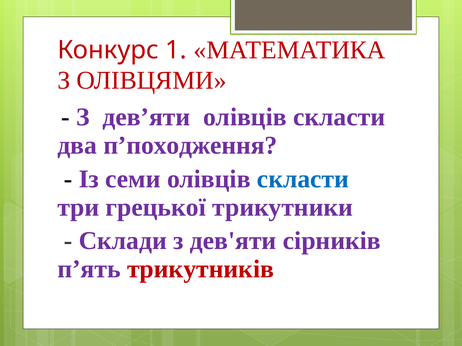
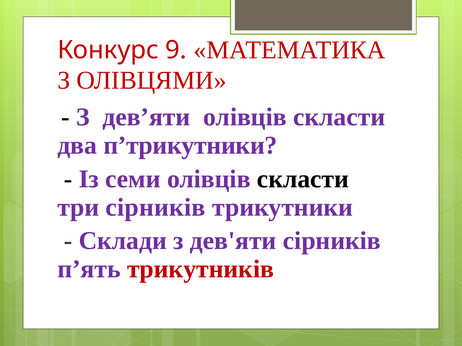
1: 1 -> 9
п’походження: п’походження -> п’трикутники
скласти at (303, 179) colour: blue -> black
три грецької: грецької -> сірників
